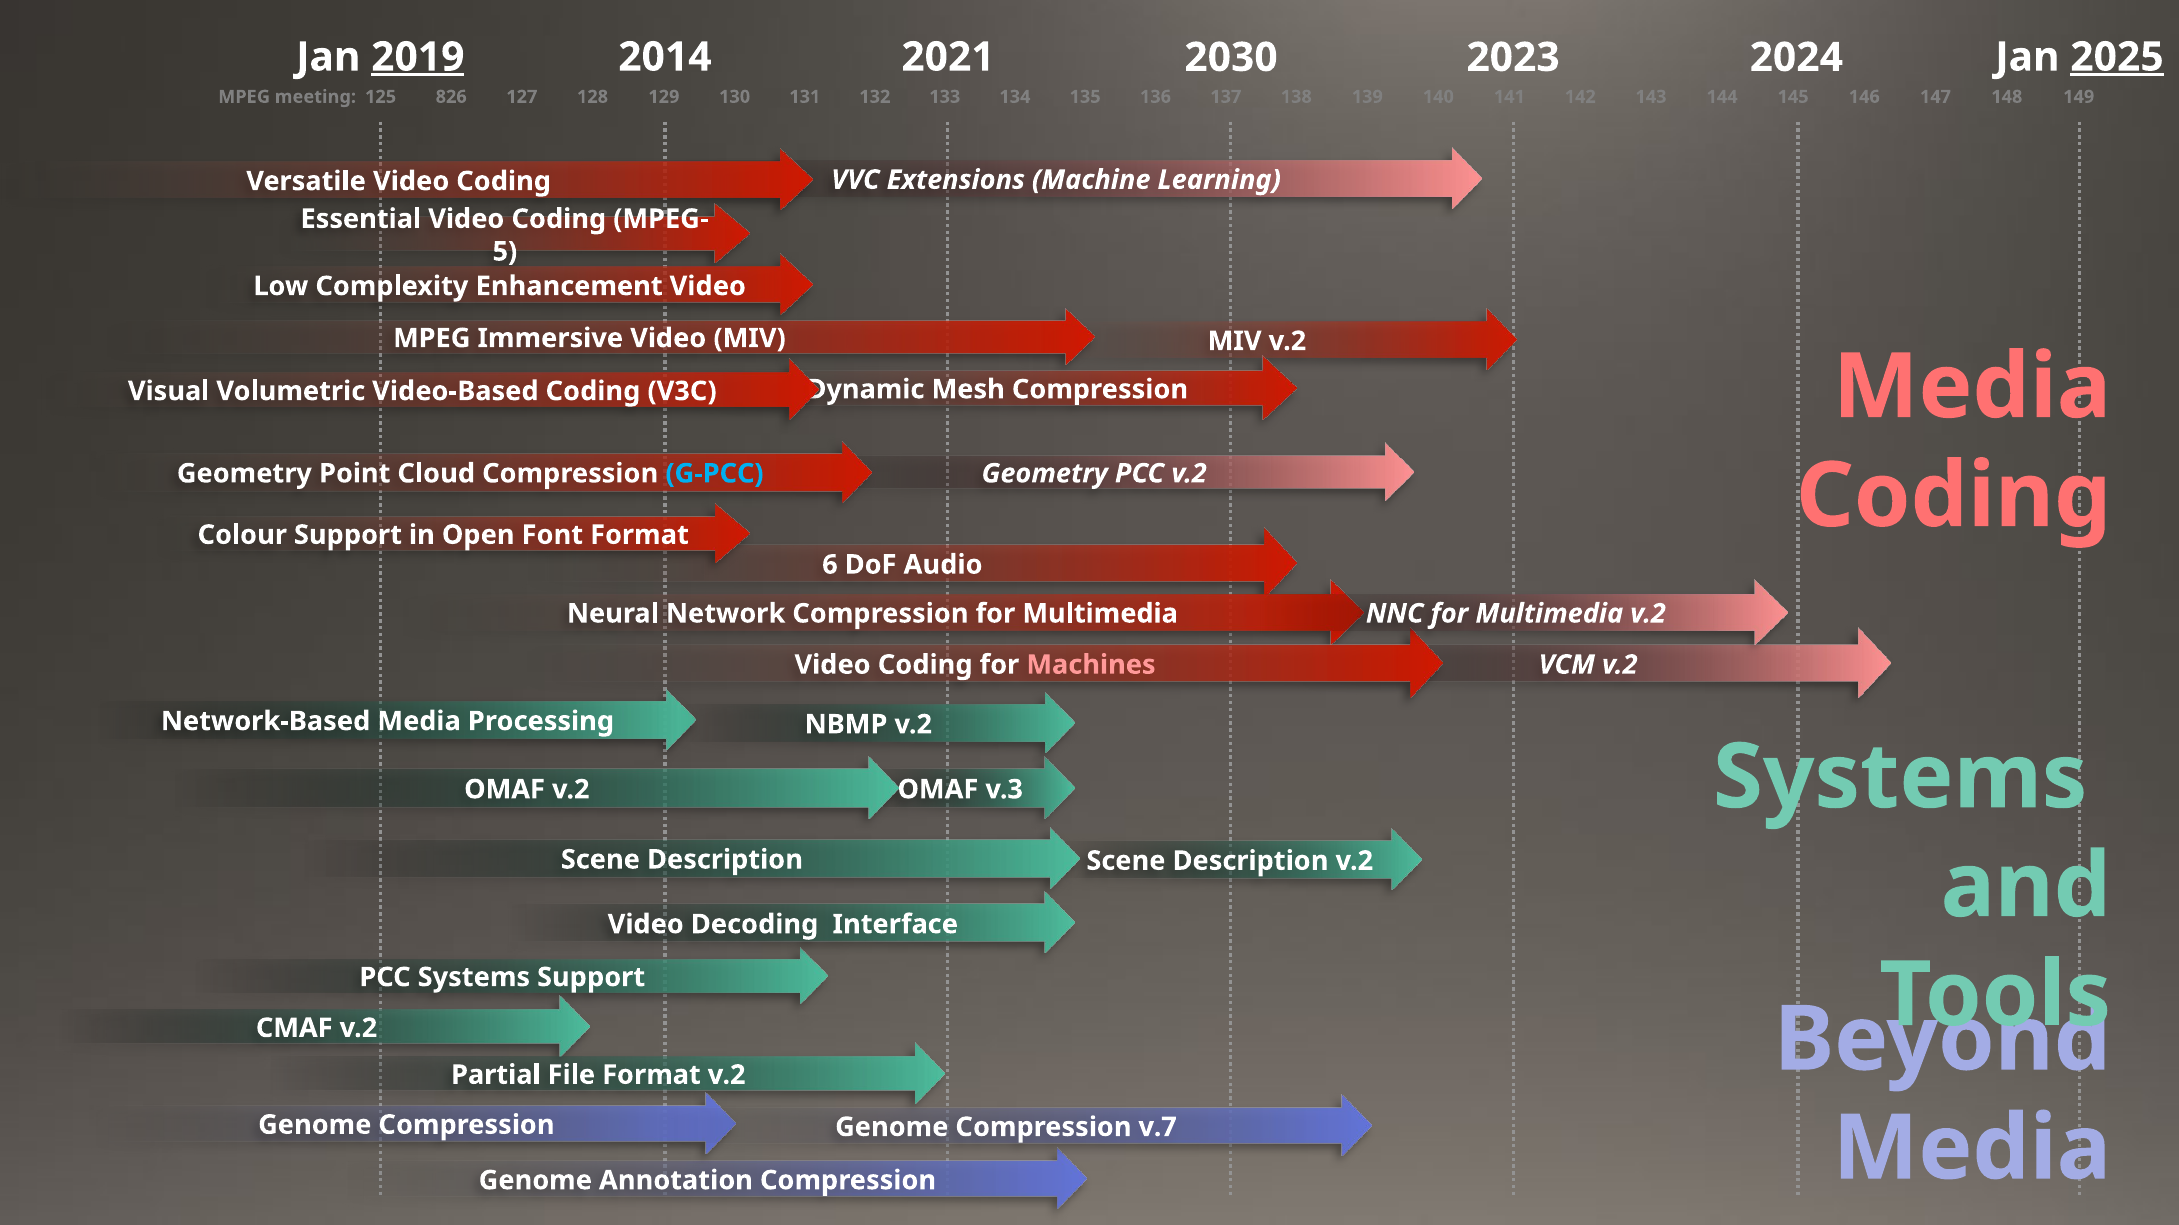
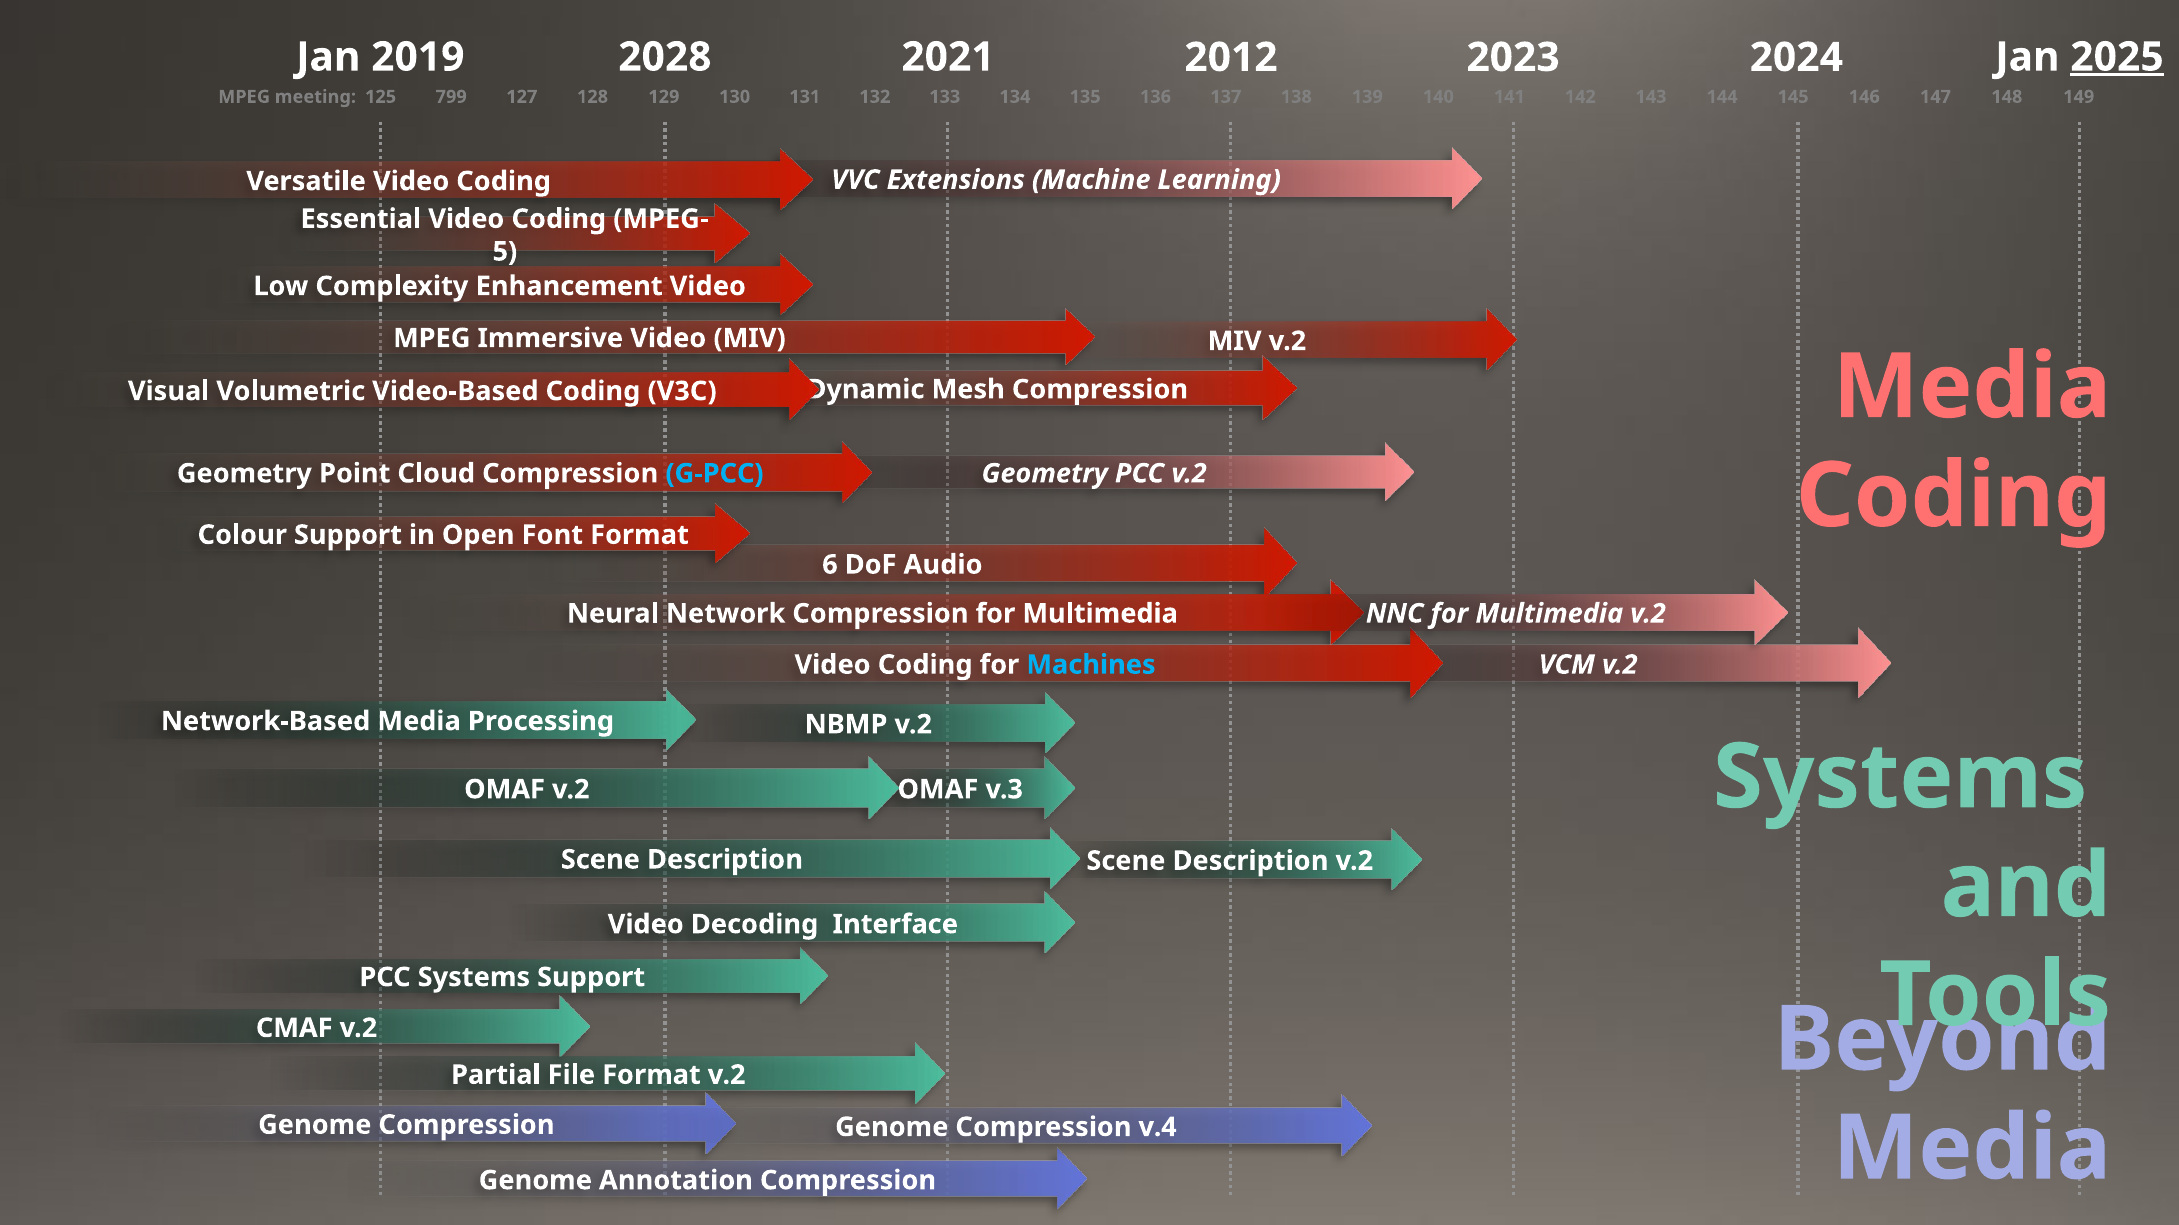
2019 underline: present -> none
2014: 2014 -> 2028
2030: 2030 -> 2012
826: 826 -> 799
Machines colour: pink -> light blue
v.7: v.7 -> v.4
